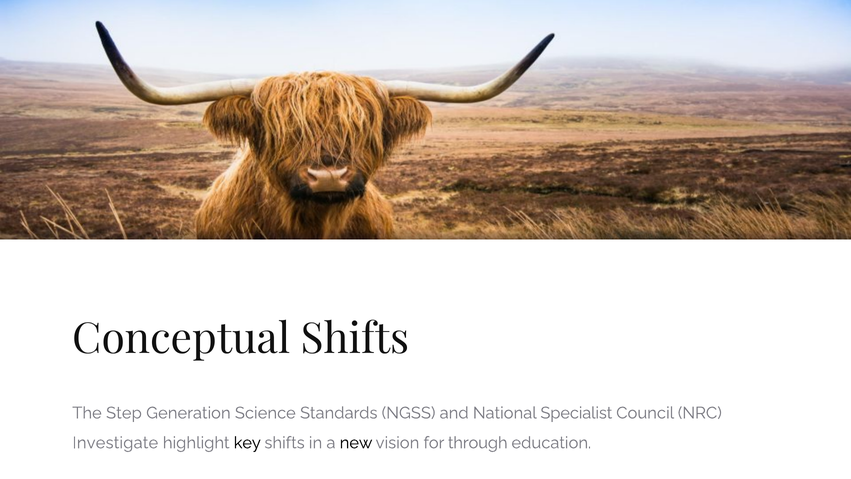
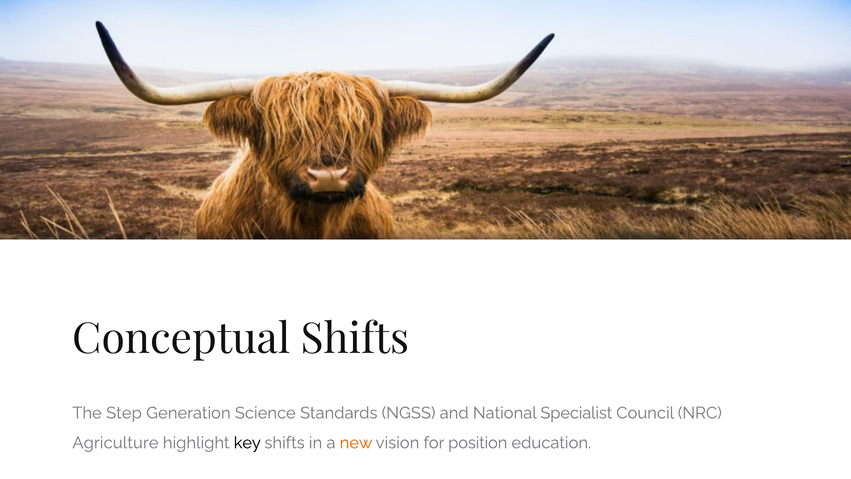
Investigate: Investigate -> Agriculture
new colour: black -> orange
through: through -> position
